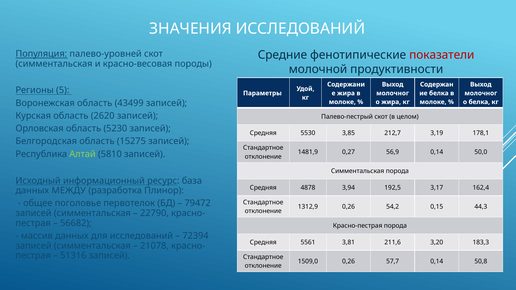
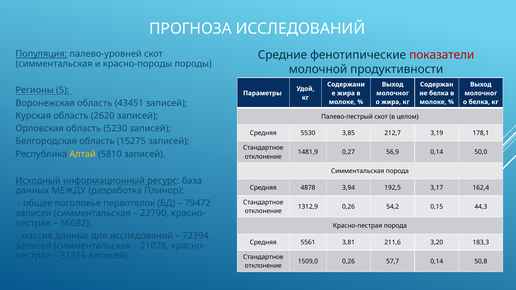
ЗНАЧЕНИЯ: ЗНАЧЕНИЯ -> ПРОГНОЗА
красно-весовая: красно-весовая -> красно-породы
43499: 43499 -> 43451
Алтай colour: light green -> yellow
